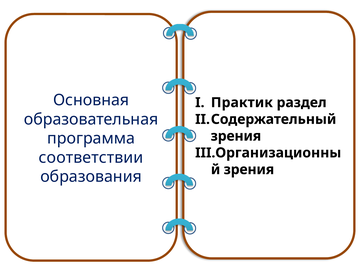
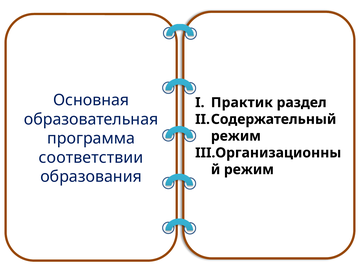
зрения at (236, 136): зрения -> режим
зрения at (249, 170): зрения -> режим
